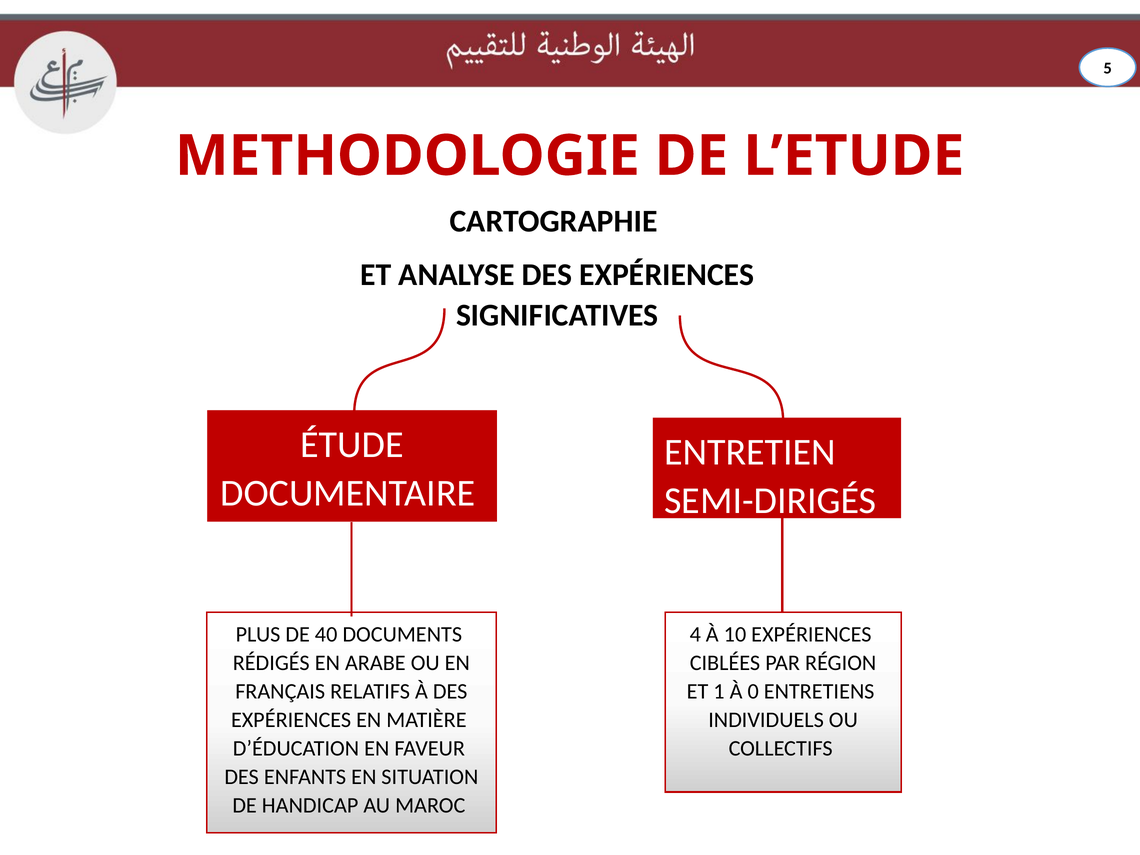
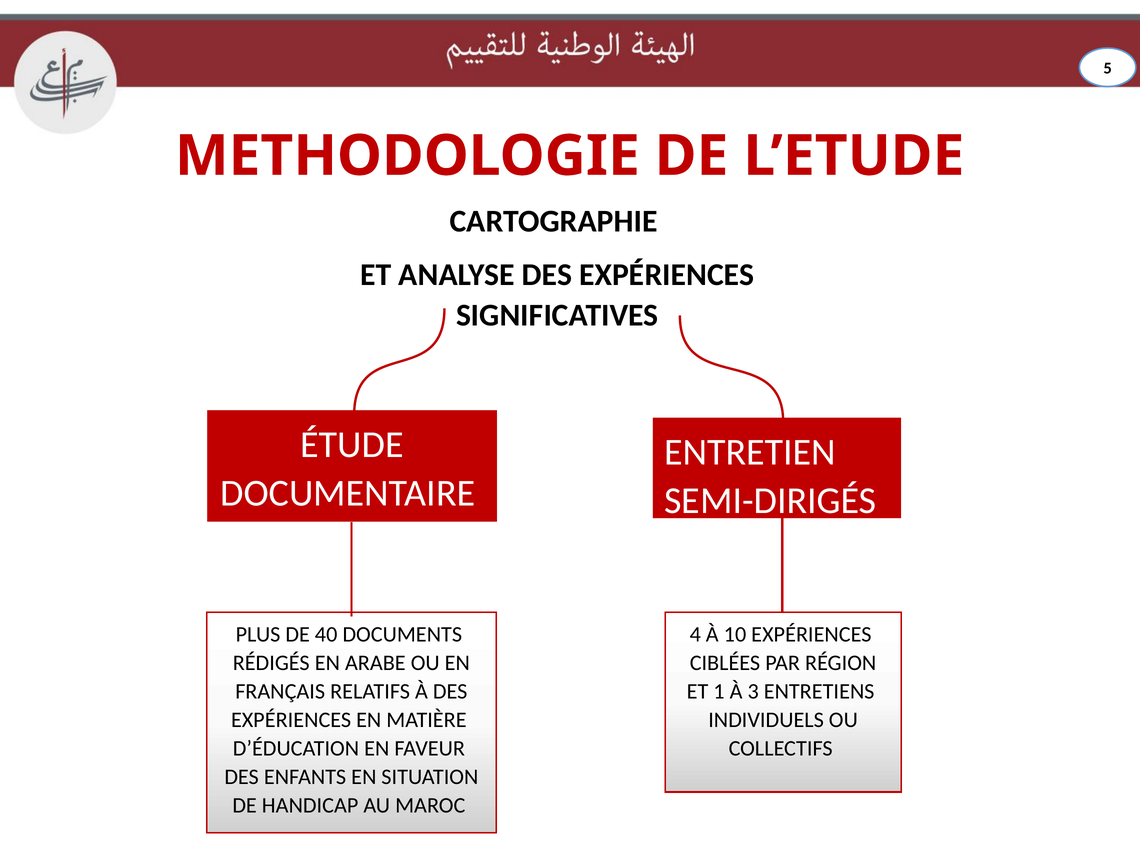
0: 0 -> 3
